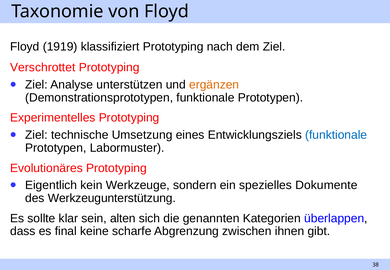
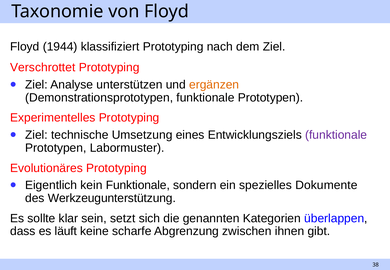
1919: 1919 -> 1944
funktionale at (336, 135) colour: blue -> purple
kein Werkzeuge: Werkzeuge -> Funktionale
alten: alten -> setzt
final: final -> läuft
